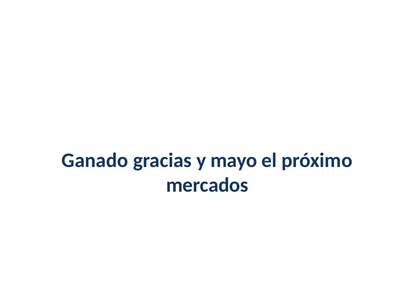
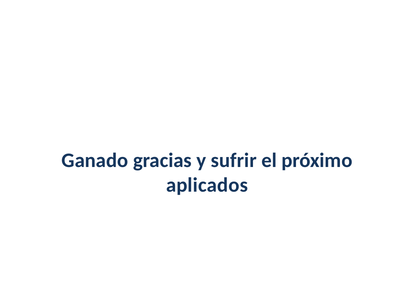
mayo: mayo -> sufrir
mercados: mercados -> aplicados
